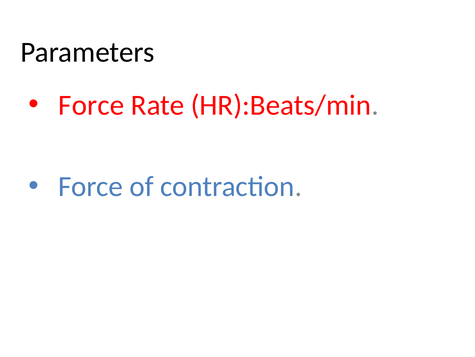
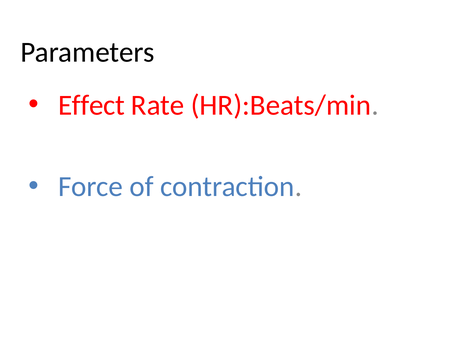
Force at (91, 105): Force -> Effect
